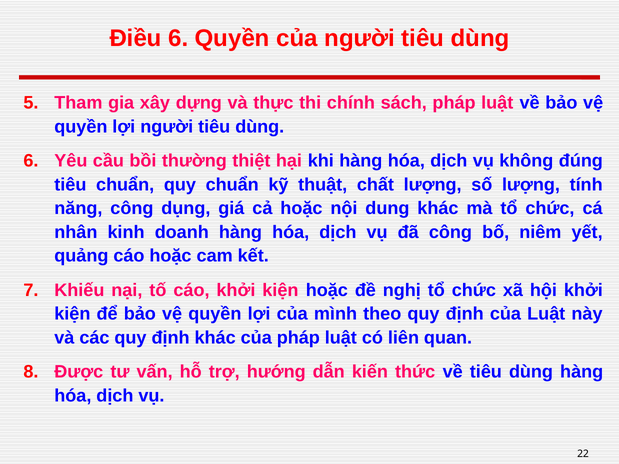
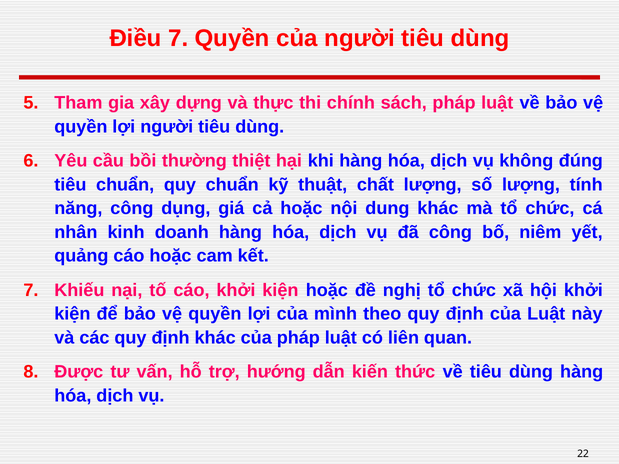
Điều 6: 6 -> 7
